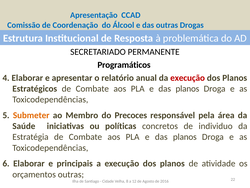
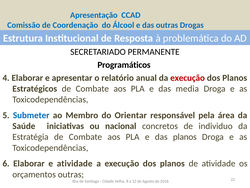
planos at (187, 88): planos -> media
Submeter colour: orange -> blue
Precoces: Precoces -> Orientar
políticas: políticas -> nacional
e principais: principais -> atividade
